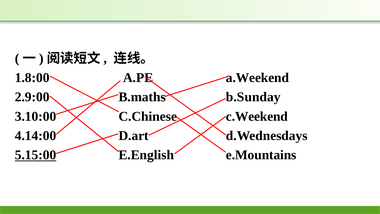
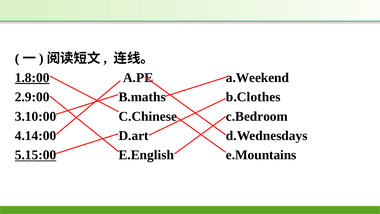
1.8:00 underline: none -> present
b.Sunday: b.Sunday -> b.Clothes
c.Weekend: c.Weekend -> c.Bedroom
